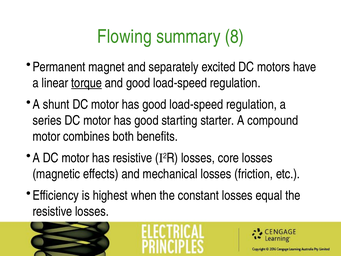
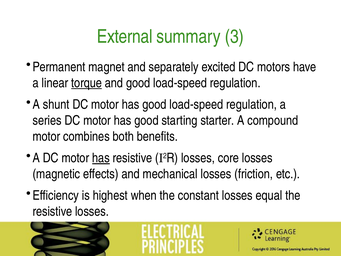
Flowing: Flowing -> External
8: 8 -> 3
has at (101, 158) underline: none -> present
